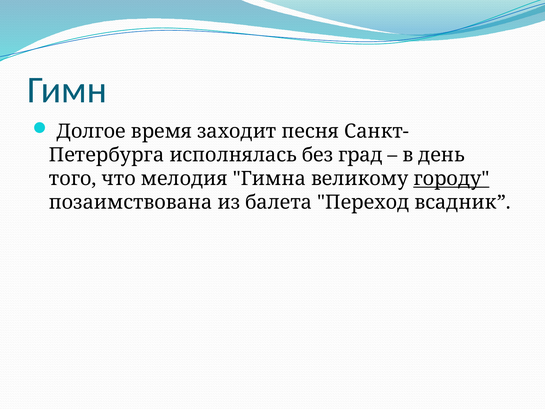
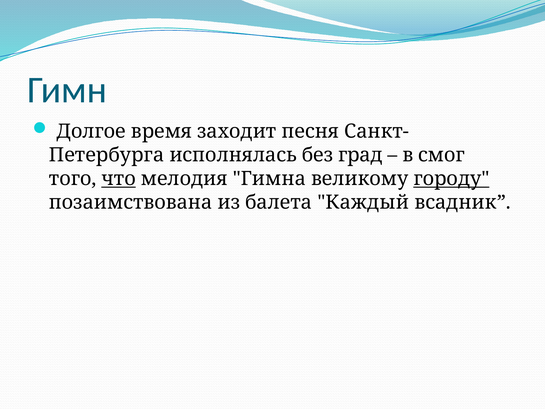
день: день -> смог
что underline: none -> present
Переход: Переход -> Каждый
